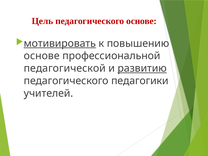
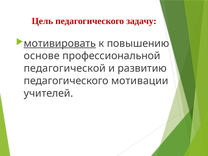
педагогического основе: основе -> задачу
развитию underline: present -> none
педагогики: педагогики -> мотивации
